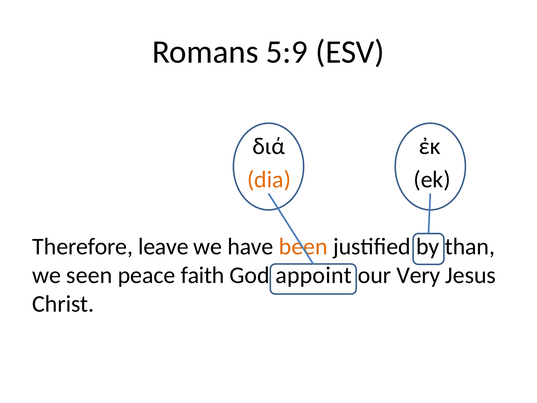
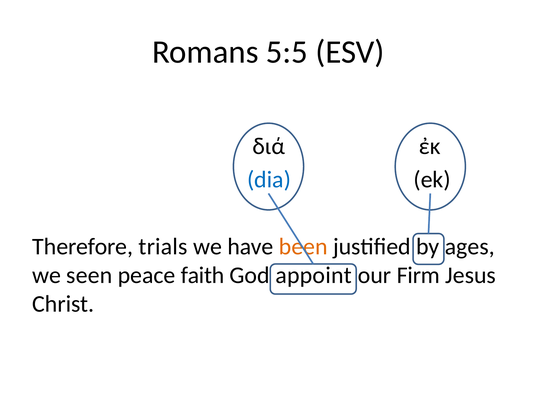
5:9: 5:9 -> 5:5
dia colour: orange -> blue
leave: leave -> trials
than: than -> ages
Very: Very -> Firm
